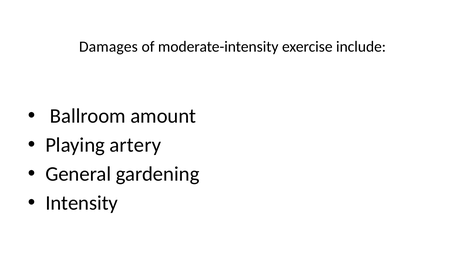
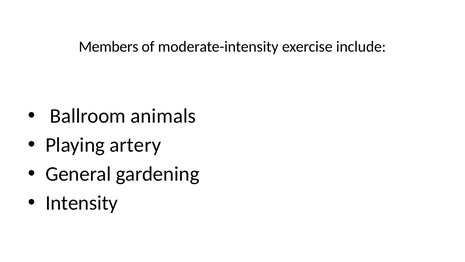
Damages: Damages -> Members
amount: amount -> animals
